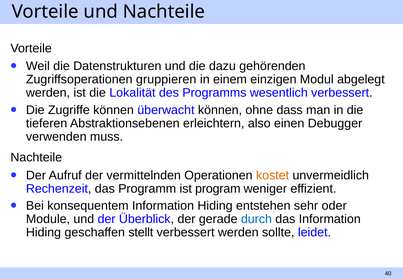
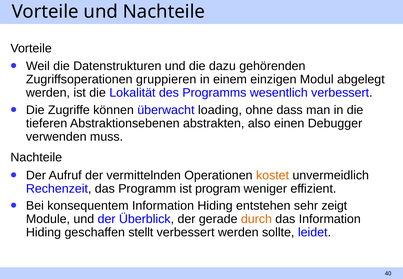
überwacht können: können -> loading
erleichtern: erleichtern -> abstrakten
oder: oder -> zeigt
durch colour: blue -> orange
